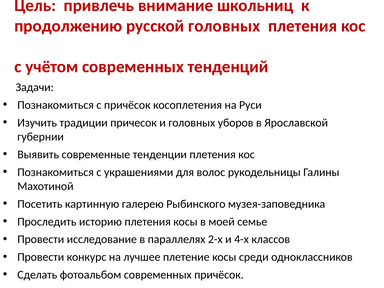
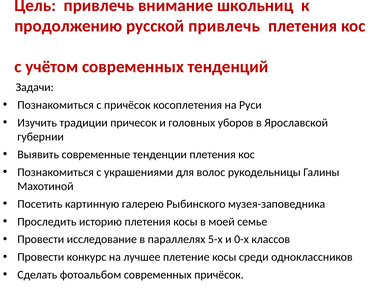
русской головных: головных -> привлечь
2-х: 2-х -> 5-х
4-х: 4-х -> 0-х
